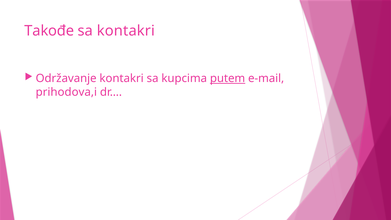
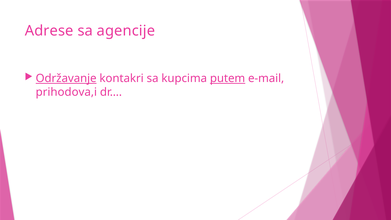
Takođe: Takođe -> Adrese
sa kontakri: kontakri -> agencije
Održavanje underline: none -> present
